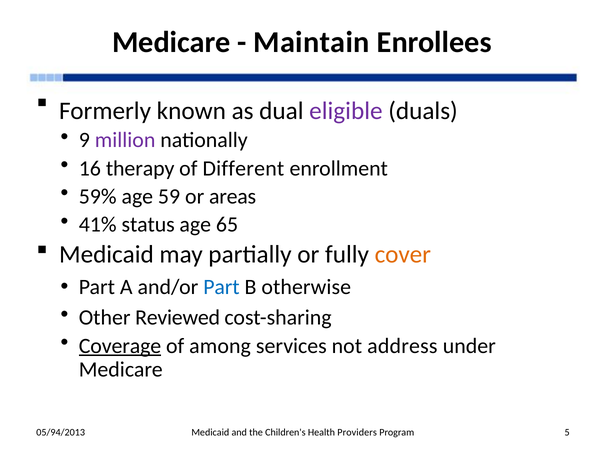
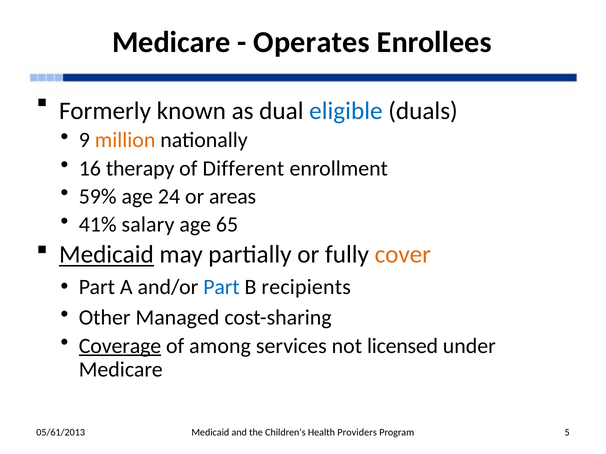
Maintain: Maintain -> Operates
eligible colour: purple -> blue
million colour: purple -> orange
59: 59 -> 24
status: status -> salary
Medicaid at (106, 255) underline: none -> present
otherwise: otherwise -> recipients
Reviewed: Reviewed -> Managed
address: address -> licensed
05/94/2013: 05/94/2013 -> 05/61/2013
